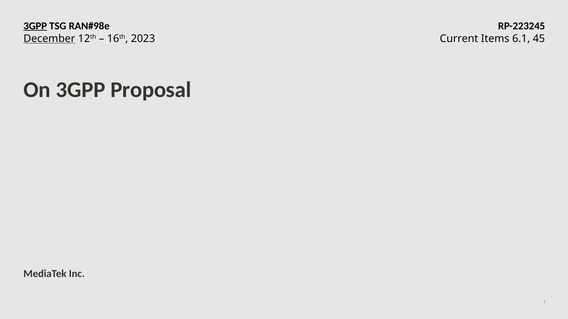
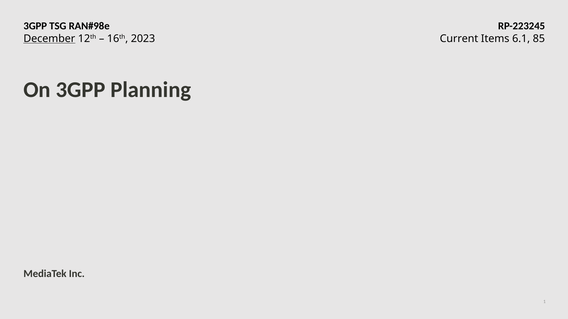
3GPP at (35, 26) underline: present -> none
45: 45 -> 85
Proposal: Proposal -> Planning
